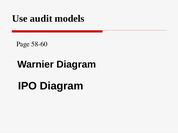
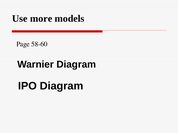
audit: audit -> more
